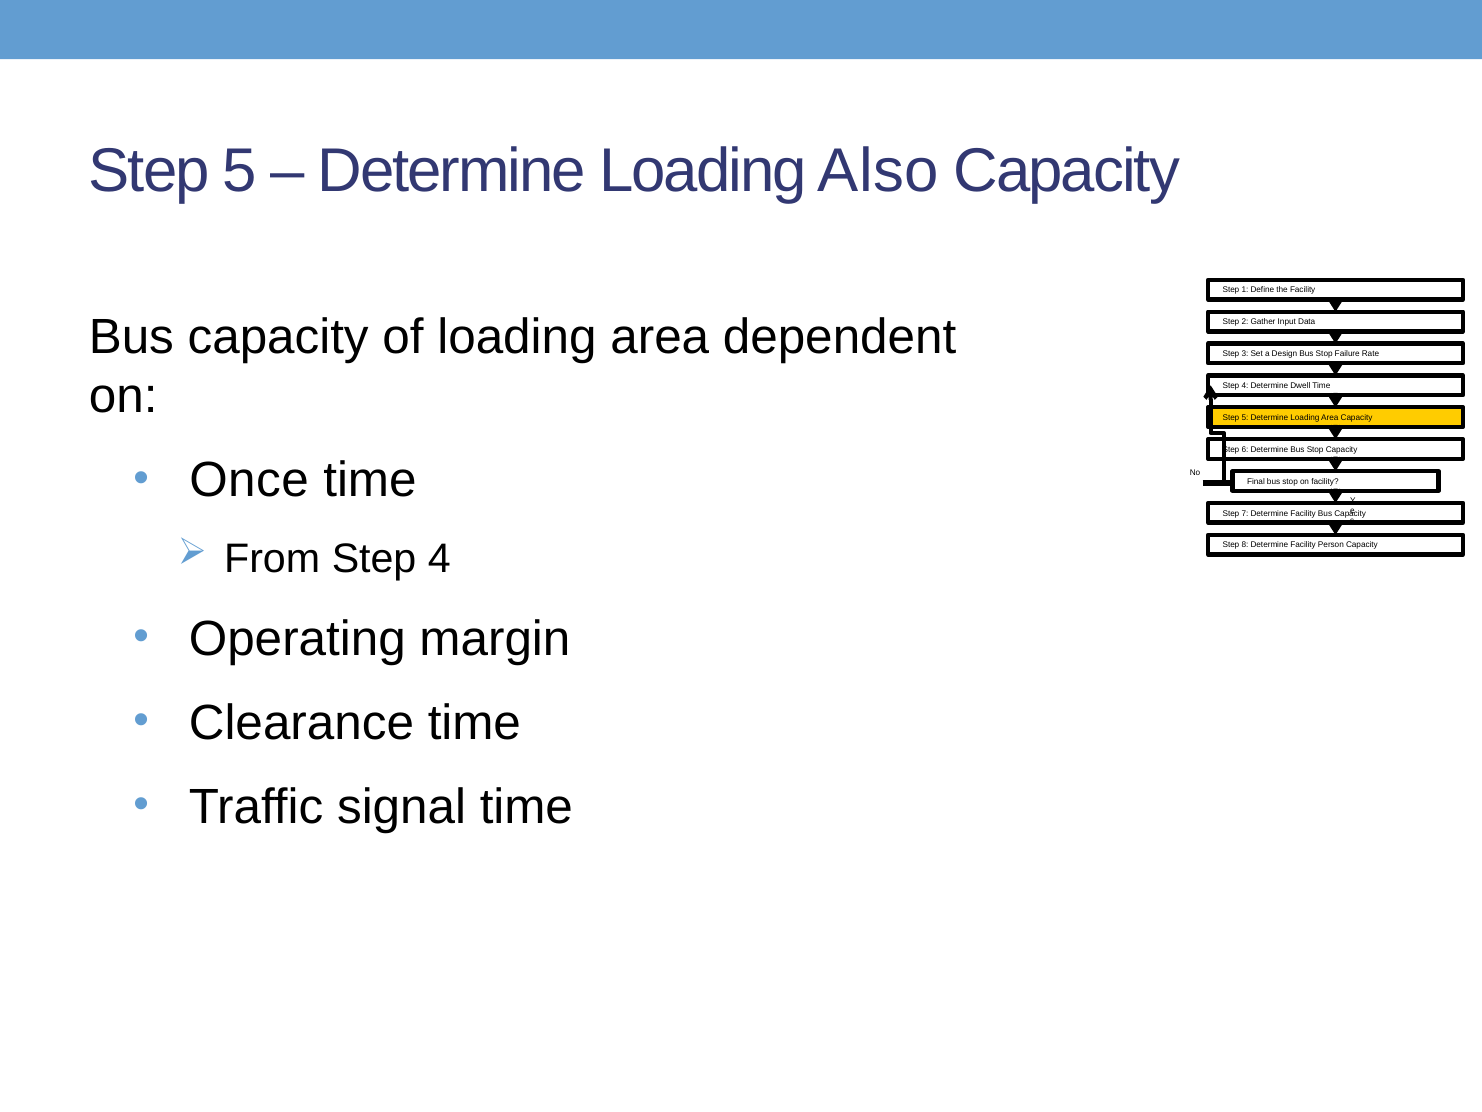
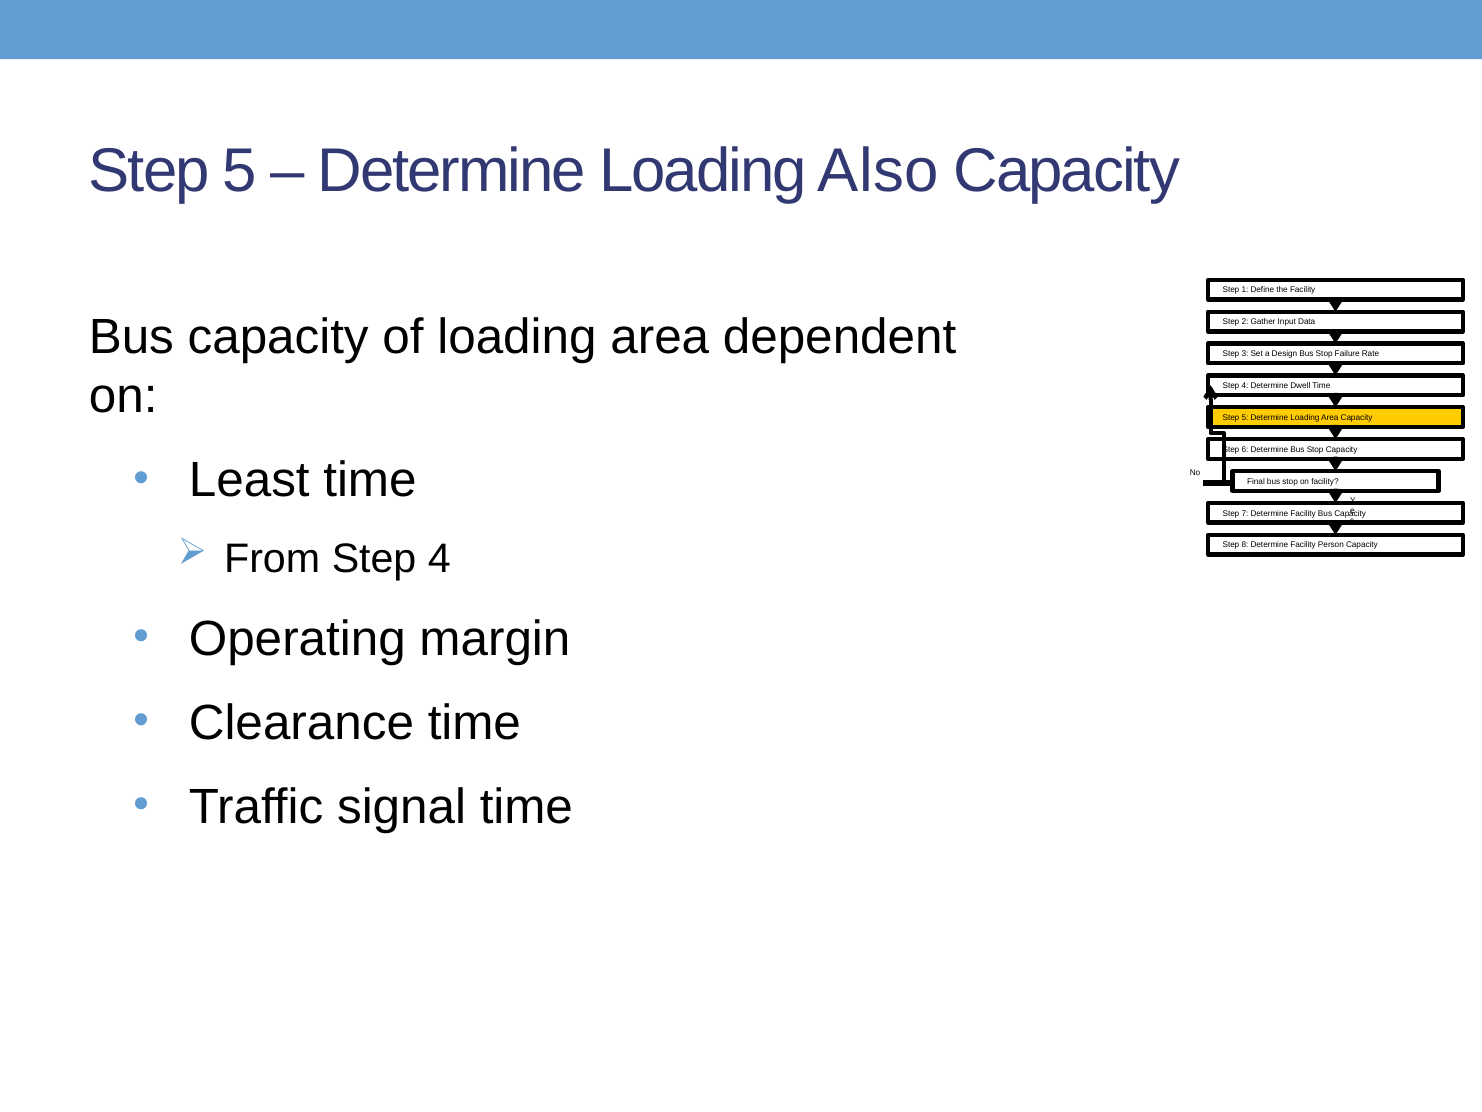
Once: Once -> Least
